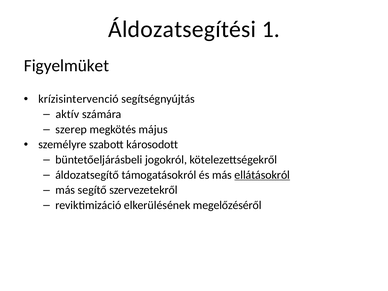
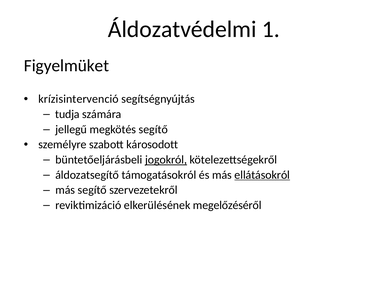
Áldozatsegítési: Áldozatsegítési -> Áldozatvédelmi
aktív: aktív -> tudja
szerep: szerep -> jellegű
megkötés május: május -> segítő
jogokról underline: none -> present
